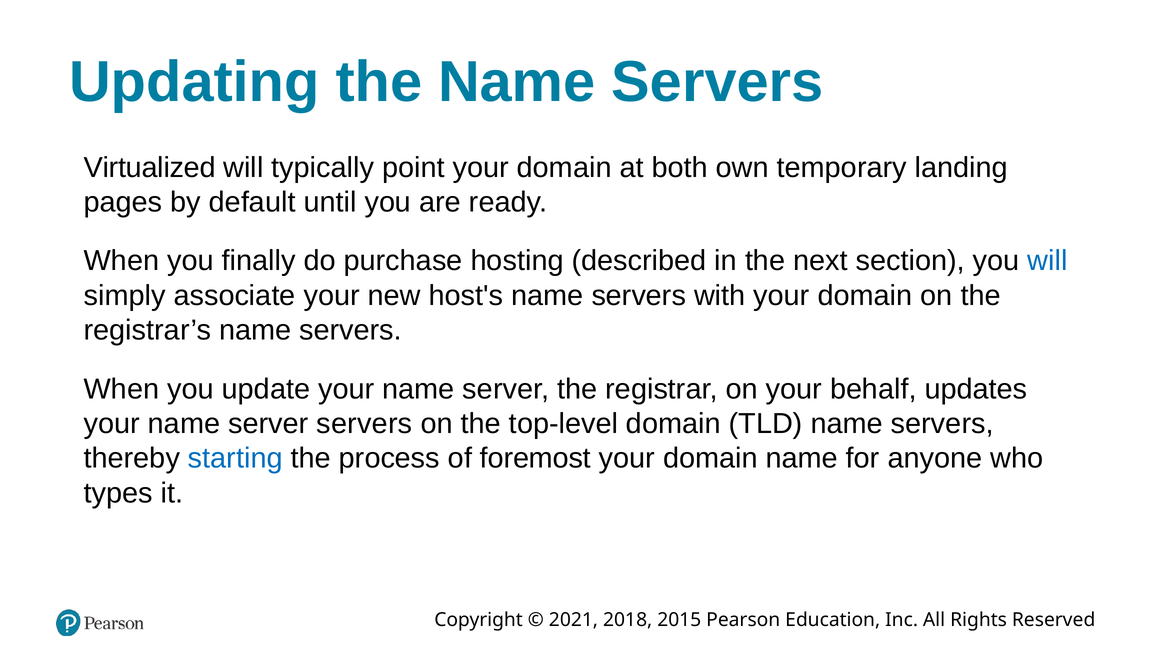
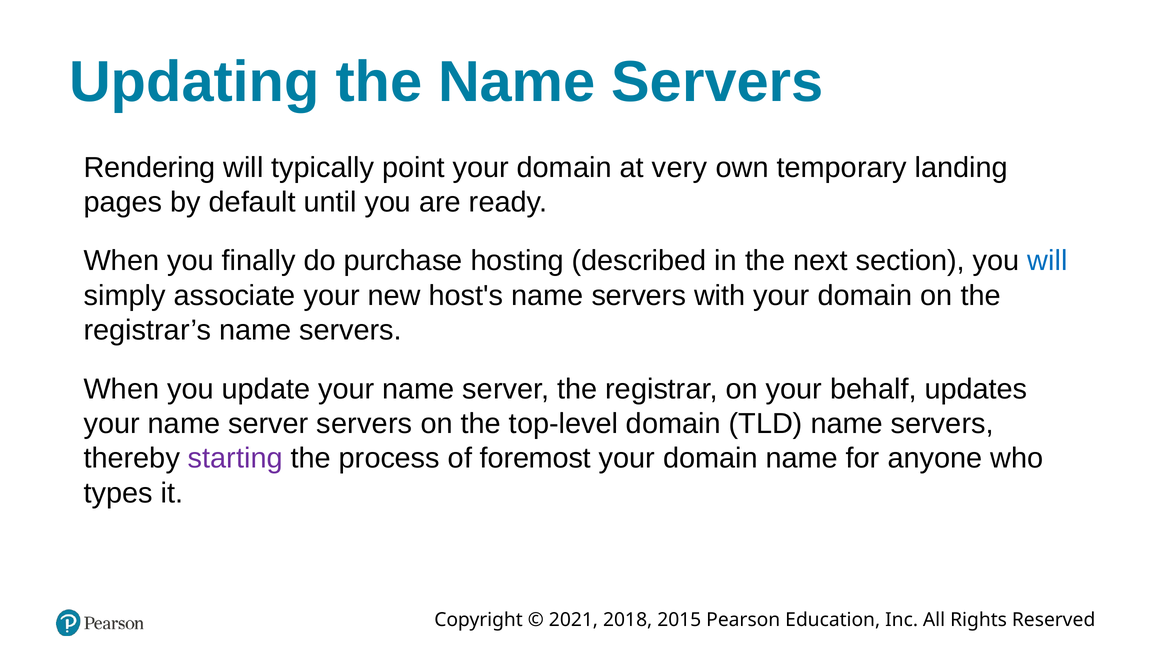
Virtualized: Virtualized -> Rendering
both: both -> very
starting colour: blue -> purple
